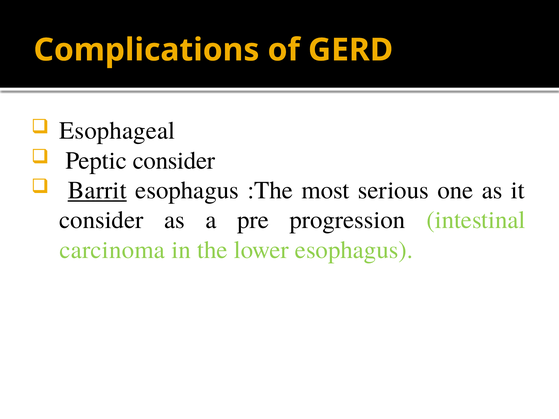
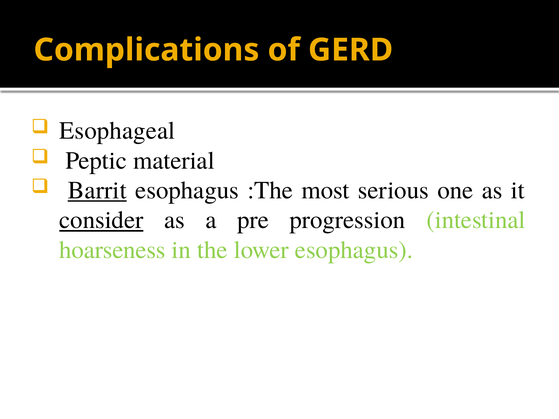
Peptic consider: consider -> material
consider at (101, 220) underline: none -> present
carcinoma: carcinoma -> hoarseness
